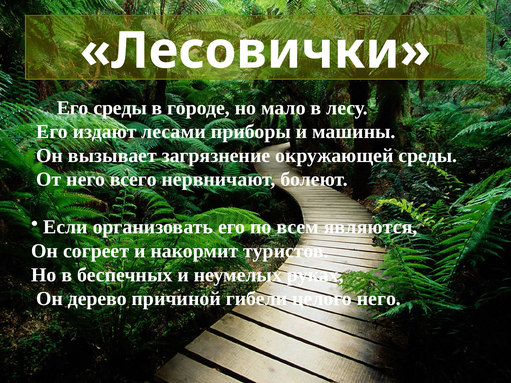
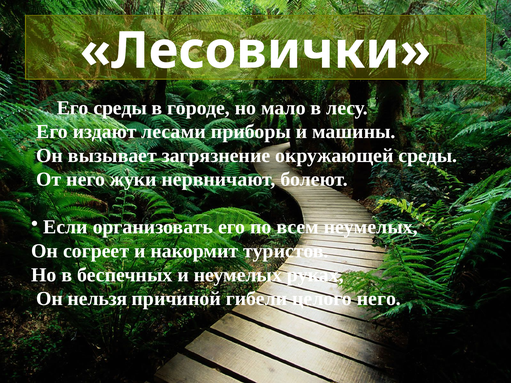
всего: всего -> жуки
всем являются: являются -> неумелых
дерево: дерево -> нельзя
